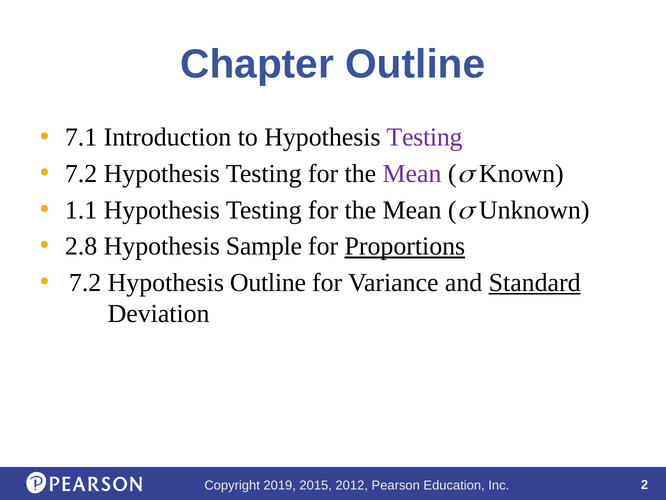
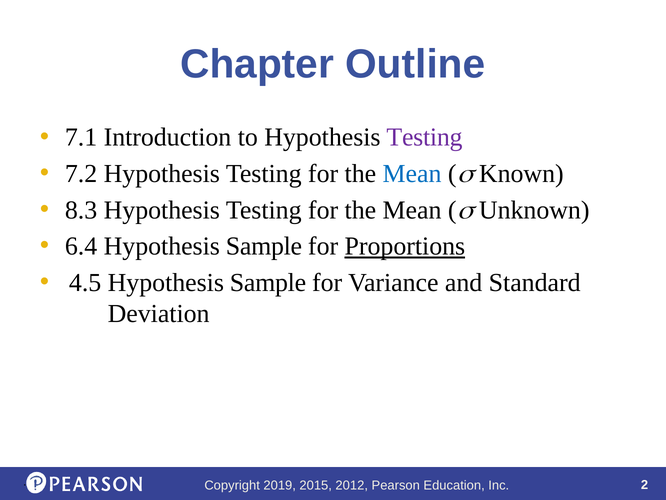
Mean at (412, 174) colour: purple -> blue
1.1: 1.1 -> 8.3
2.8: 2.8 -> 6.4
7.2 at (85, 282): 7.2 -> 4.5
Outline at (268, 282): Outline -> Sample
Standard underline: present -> none
